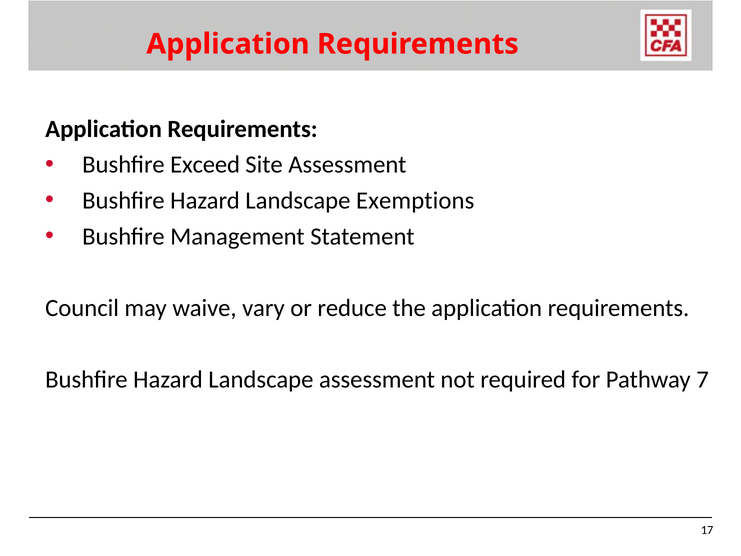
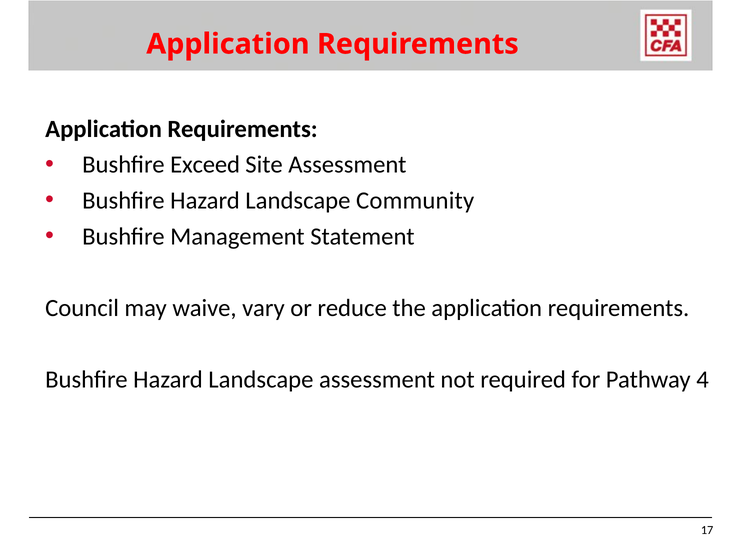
Exemptions: Exemptions -> Community
7: 7 -> 4
